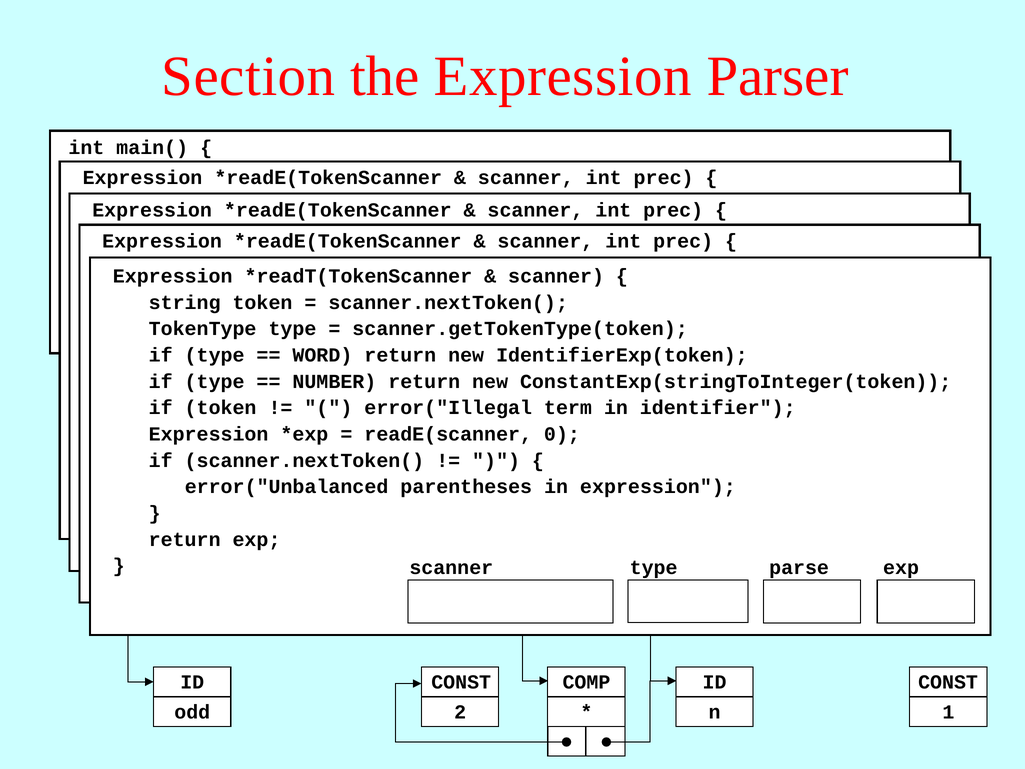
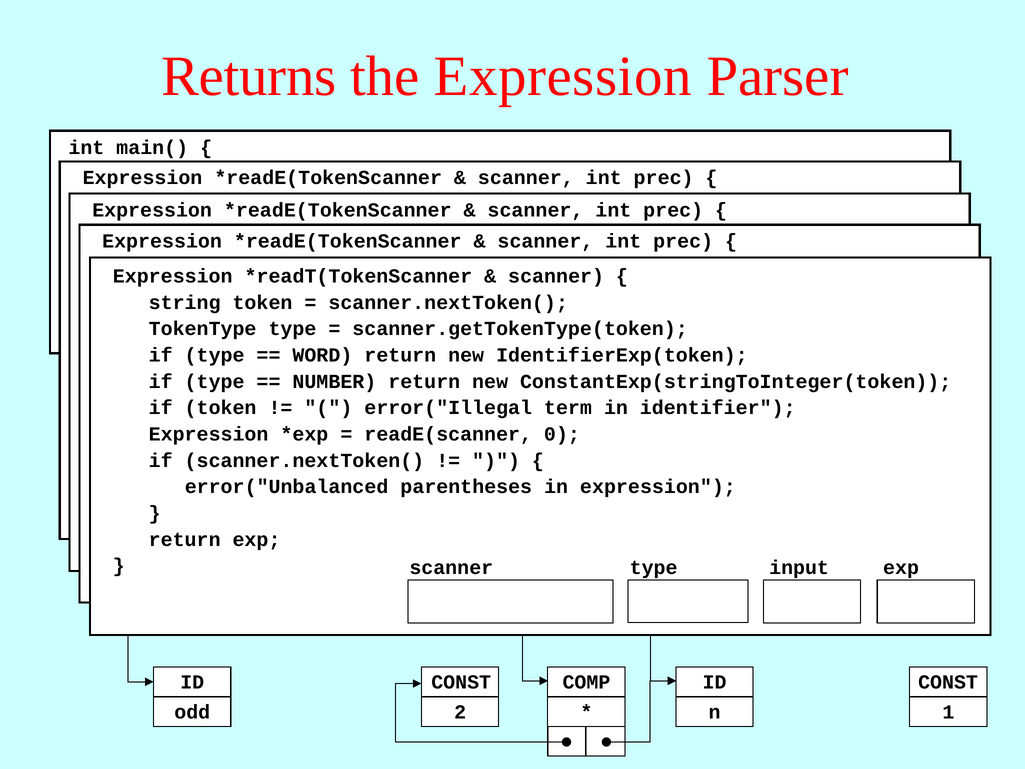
Section: Section -> Returns
parse: parse -> input
